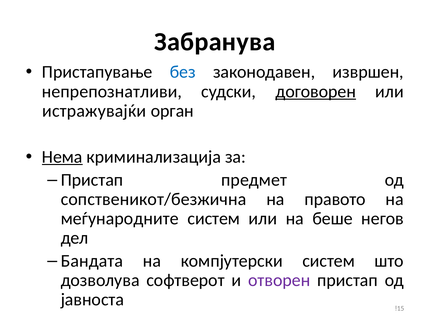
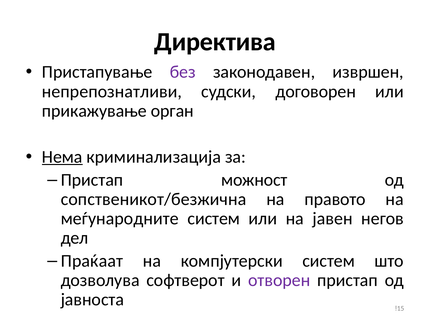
Забранува: Забранува -> Директива
без colour: blue -> purple
договорен underline: present -> none
истражувајќи: истражувајќи -> прикажување
предмет: предмет -> можност
беше: беше -> јавен
Бандата: Бандата -> Праќаат
